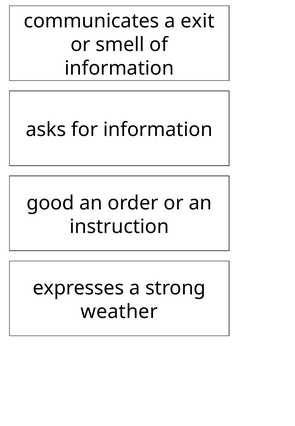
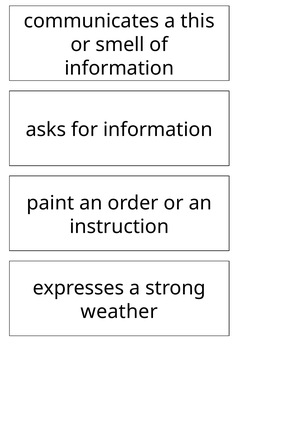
exit: exit -> this
good: good -> paint
